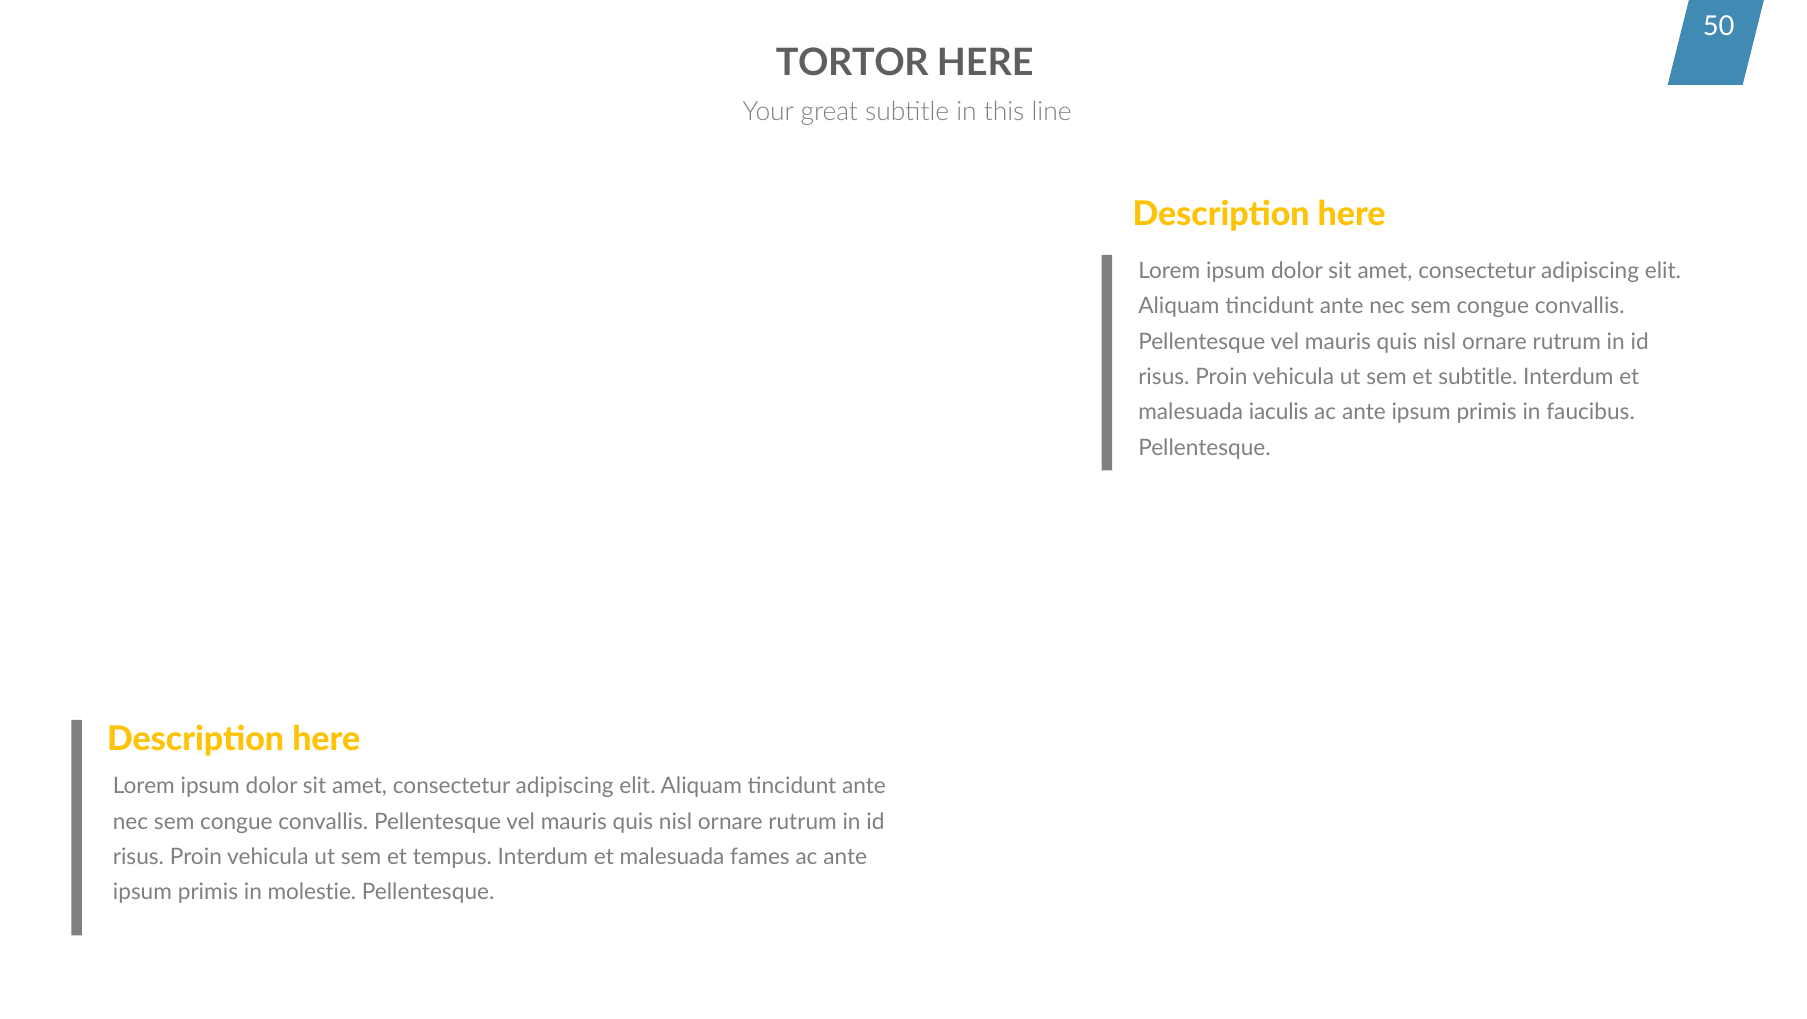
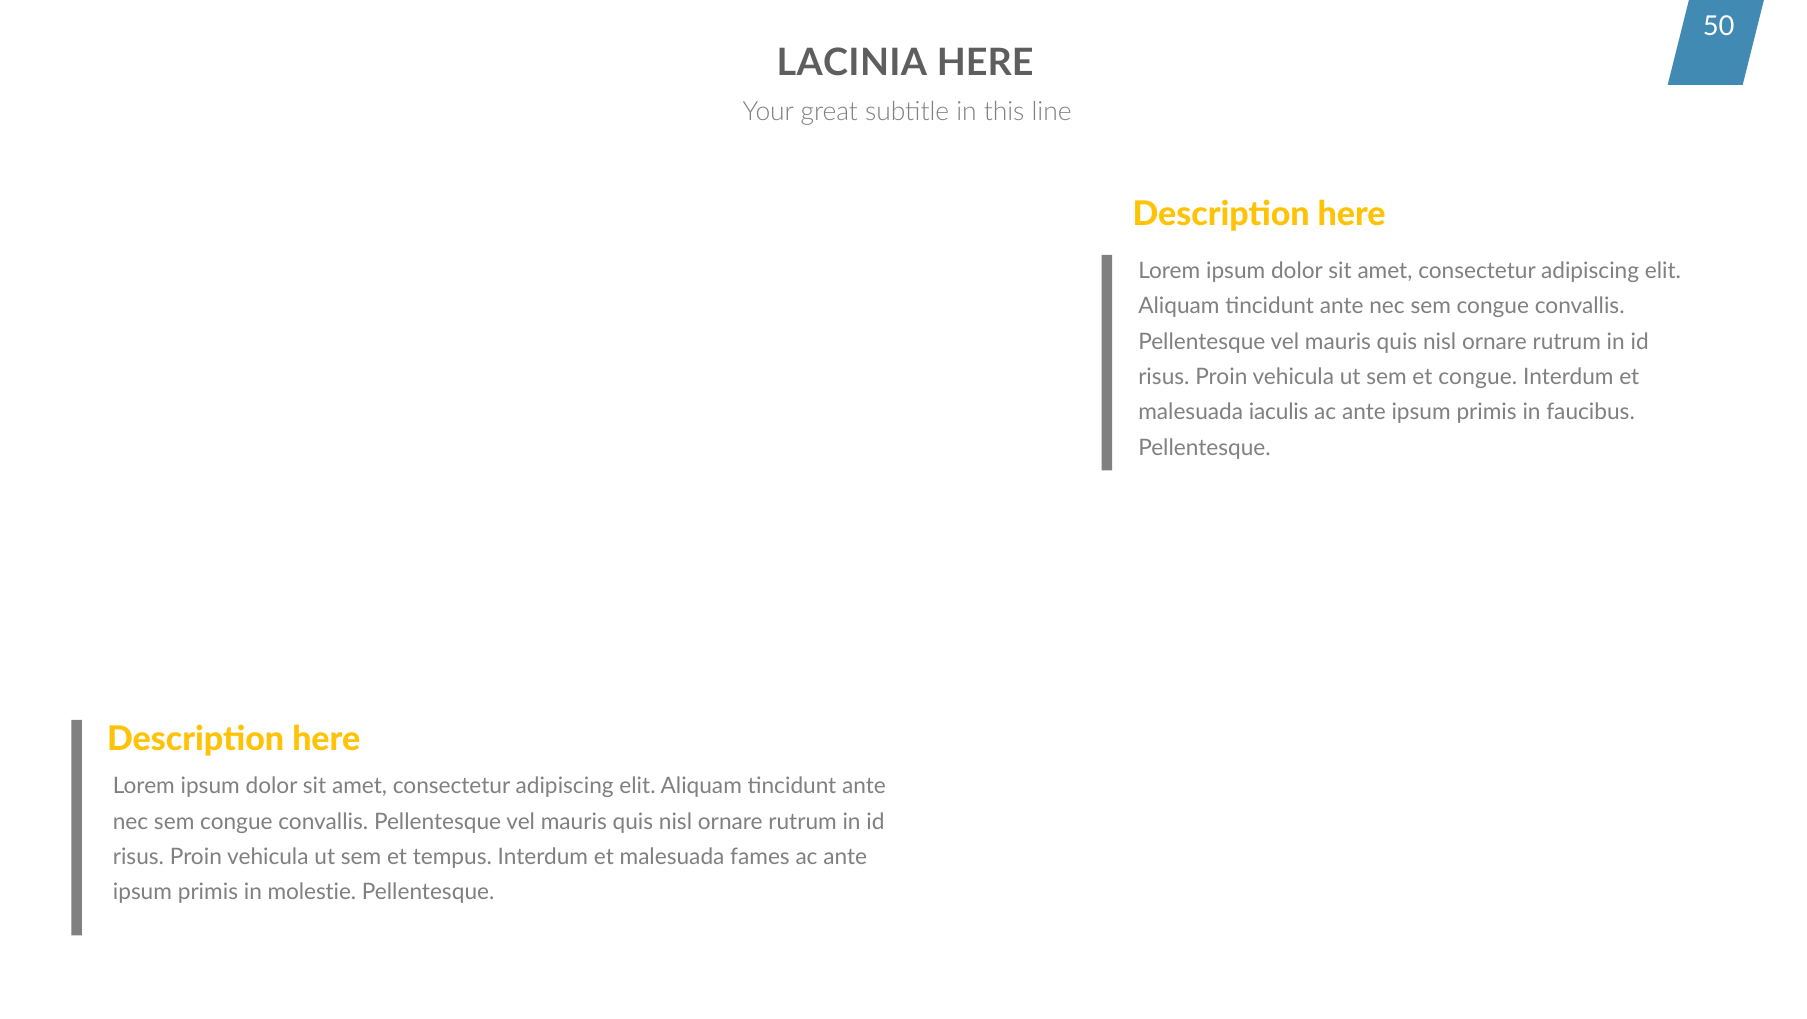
TORTOR: TORTOR -> LACINIA
et subtitle: subtitle -> congue
